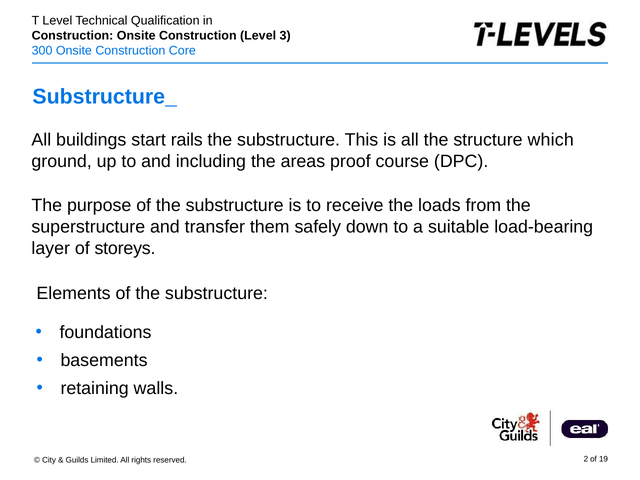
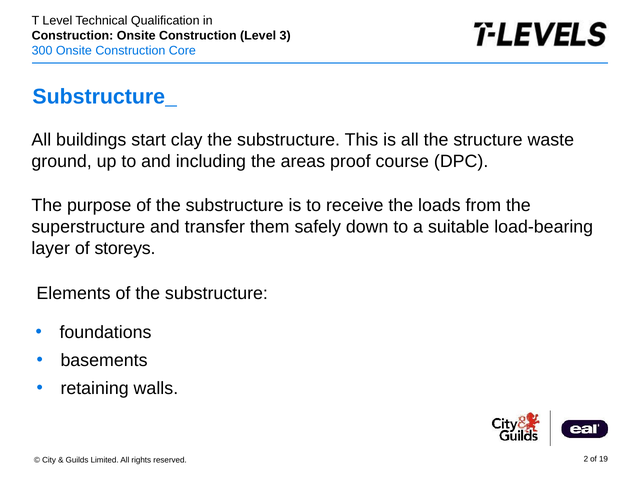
rails: rails -> clay
which: which -> waste
